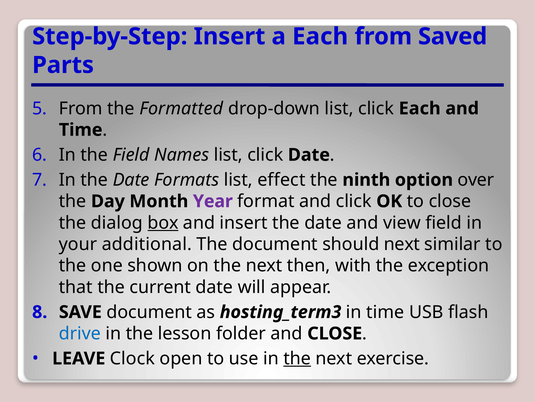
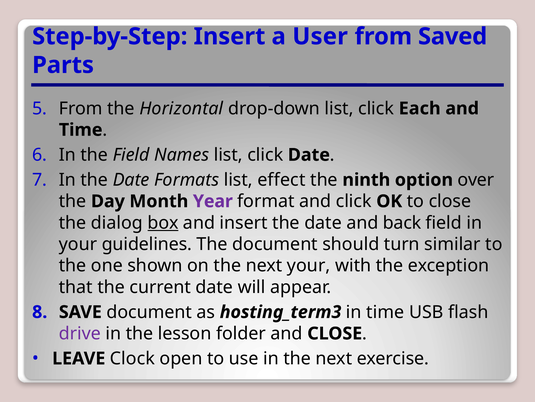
a Each: Each -> User
Formatted: Formatted -> Horizontal
view: view -> back
additional: additional -> guidelines
should next: next -> turn
next then: then -> your
drive colour: blue -> purple
the at (297, 358) underline: present -> none
